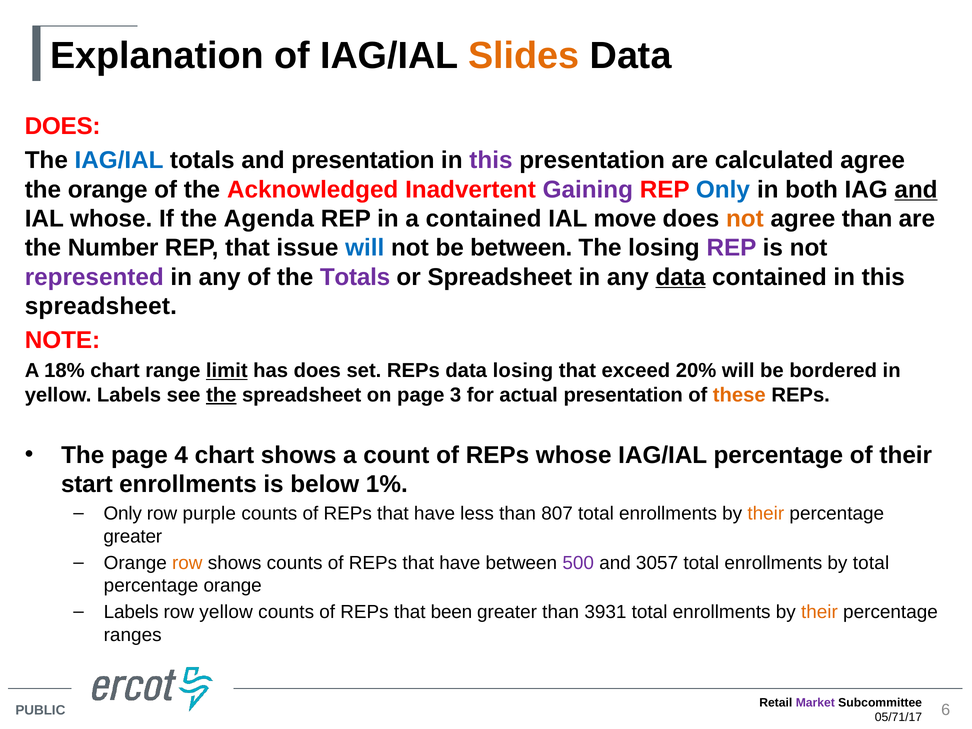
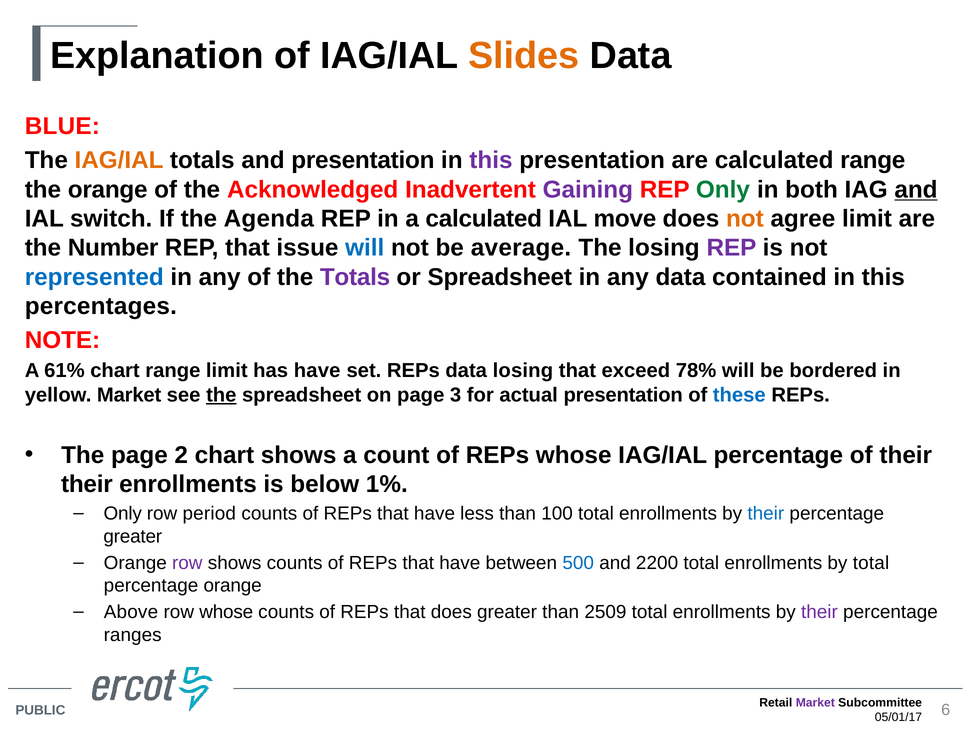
DOES at (63, 126): DOES -> BLUE
IAG/IAL at (119, 160) colour: blue -> orange
calculated agree: agree -> range
Only at (723, 190) colour: blue -> green
IAL whose: whose -> switch
a contained: contained -> calculated
agree than: than -> limit
be between: between -> average
represented colour: purple -> blue
data at (680, 277) underline: present -> none
spreadsheet at (101, 306): spreadsheet -> percentages
18%: 18% -> 61%
limit at (227, 371) underline: present -> none
has does: does -> have
20%: 20% -> 78%
yellow Labels: Labels -> Market
these colour: orange -> blue
4: 4 -> 2
start at (87, 484): start -> their
purple: purple -> period
807: 807 -> 100
their at (766, 514) colour: orange -> blue
row at (187, 563) colour: orange -> purple
500 colour: purple -> blue
3057: 3057 -> 2200
Labels at (131, 612): Labels -> Above
row yellow: yellow -> whose
that been: been -> does
3931: 3931 -> 2509
their at (819, 612) colour: orange -> purple
05/71/17: 05/71/17 -> 05/01/17
